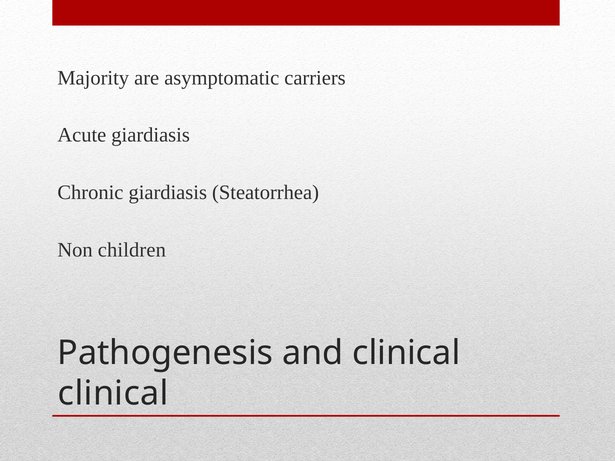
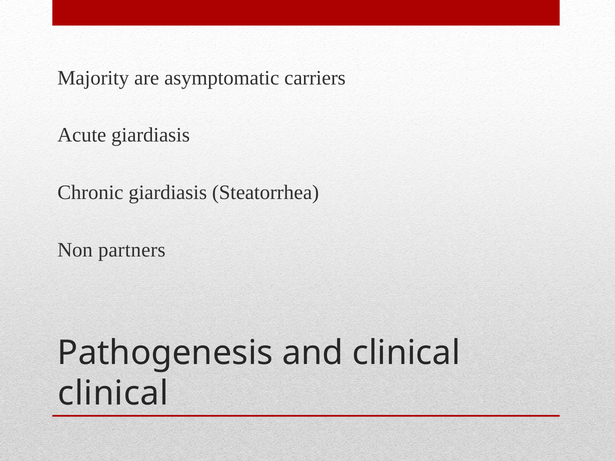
children: children -> partners
